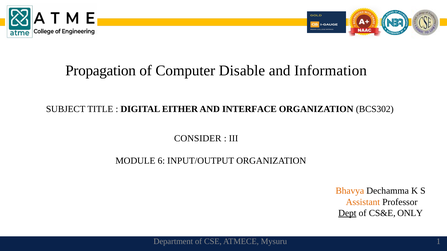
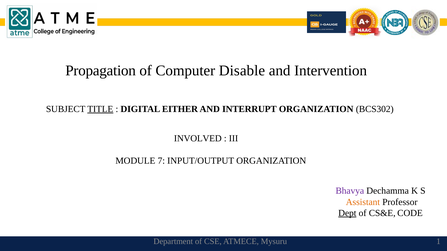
Information: Information -> Intervention
TITLE underline: none -> present
INTERFACE: INTERFACE -> INTERRUPT
CONSIDER: CONSIDER -> INVOLVED
6: 6 -> 7
Bhavya colour: orange -> purple
ONLY: ONLY -> CODE
